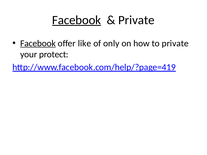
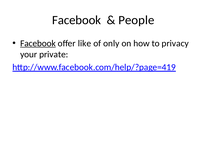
Facebook at (77, 20) underline: present -> none
Private at (136, 20): Private -> People
to private: private -> privacy
protect: protect -> private
